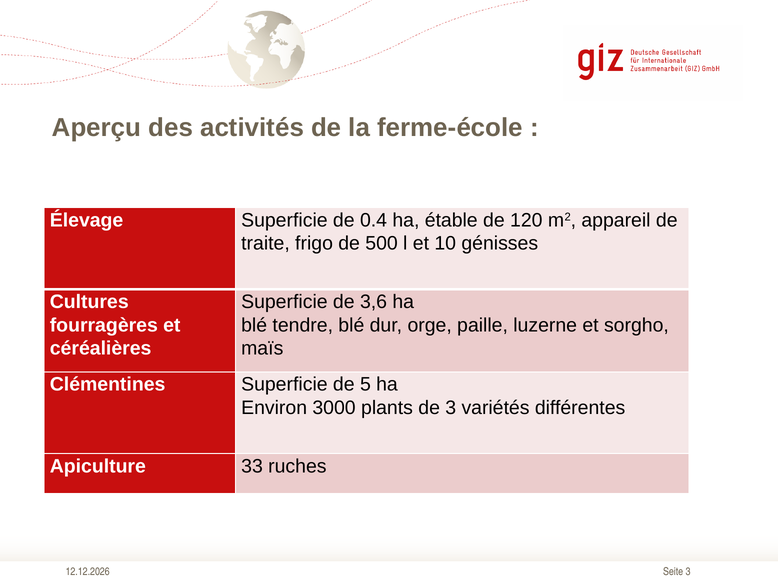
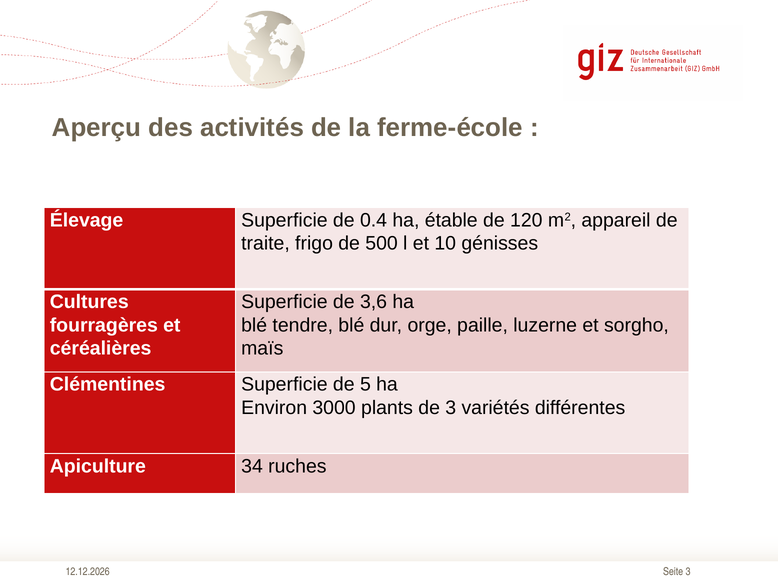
33: 33 -> 34
